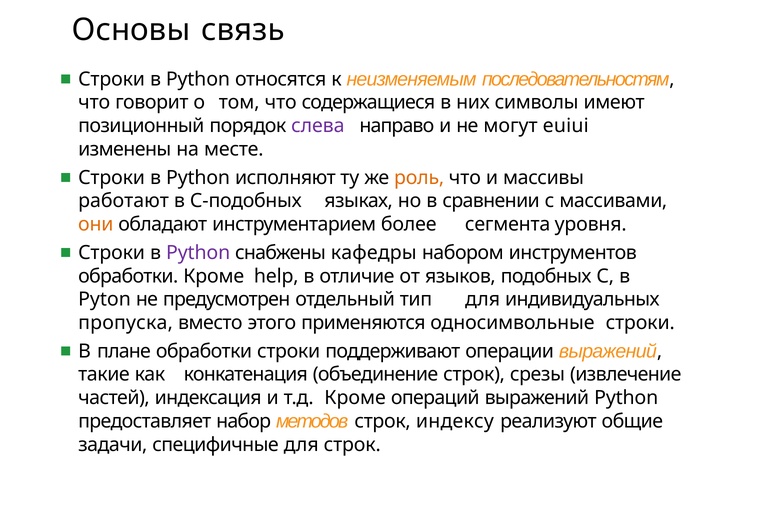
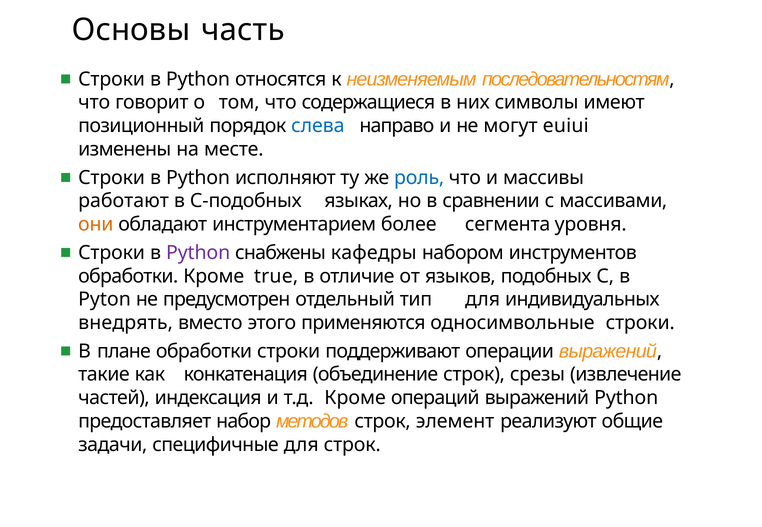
связь: связь -> часть
слева colour: purple -> blue
роль colour: orange -> blue
help: help -> true
пропуска: пропуска -> внедрять
индексу: индексу -> элемент
